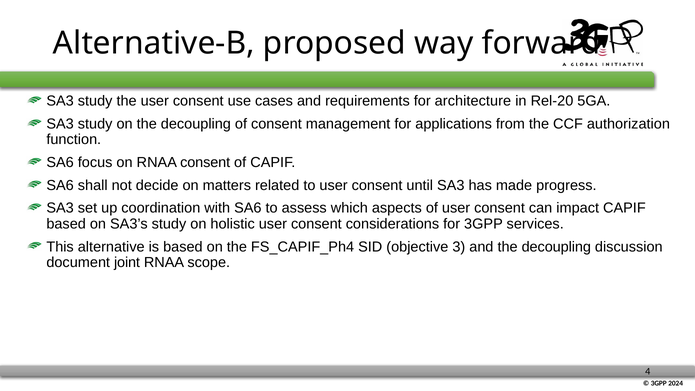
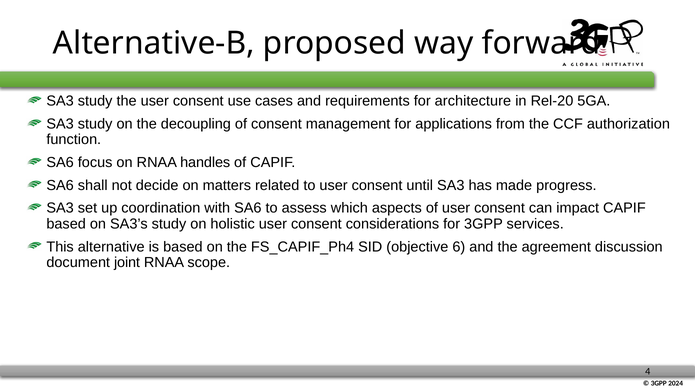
RNAA consent: consent -> handles
3: 3 -> 6
and the decoupling: decoupling -> agreement
